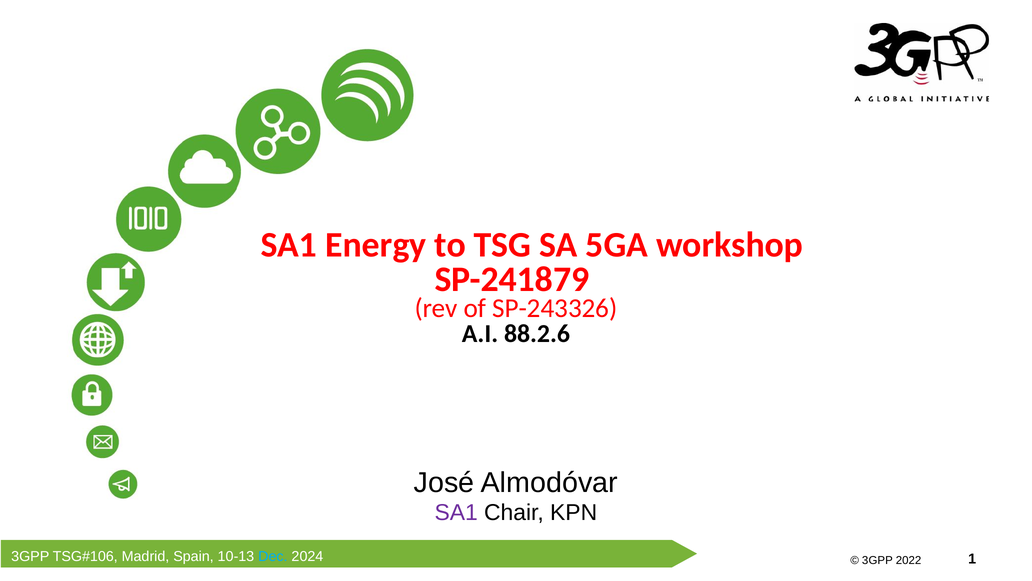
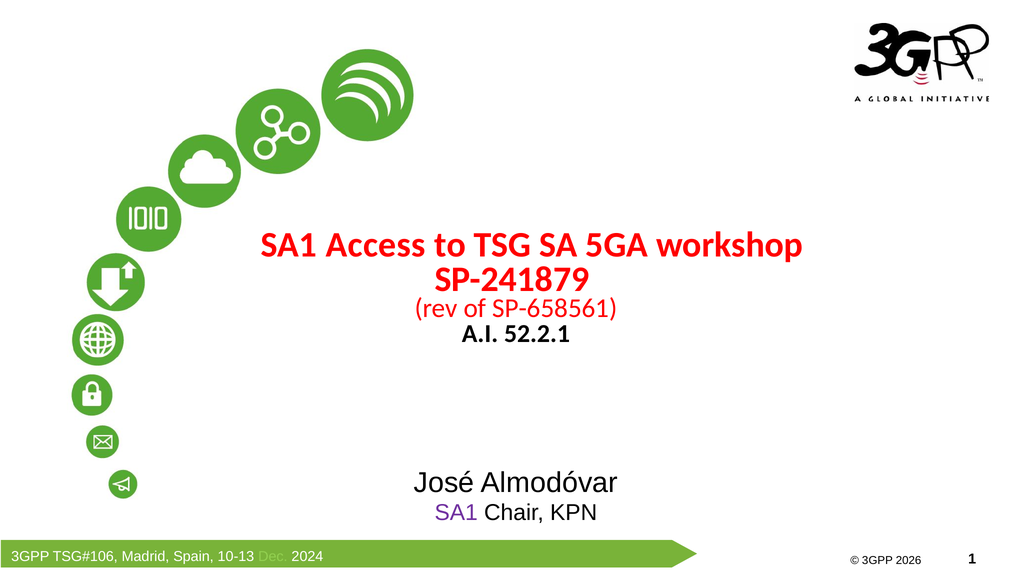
Energy: Energy -> Access
SP-243326: SP-243326 -> SP-658561
88.2.6: 88.2.6 -> 52.2.1
Dec colour: light blue -> light green
2022: 2022 -> 2026
